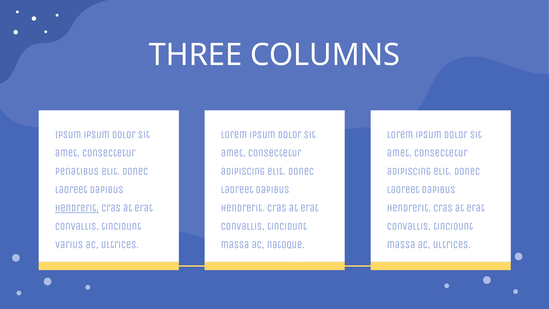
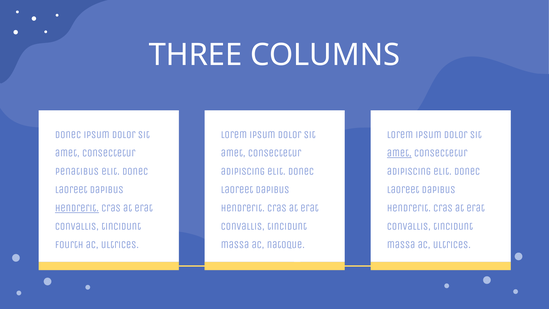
Ipsum at (68, 135): Ipsum -> Donec
amet at (399, 153) underline: none -> present
varius: varius -> fourth
